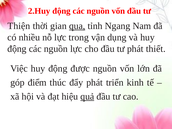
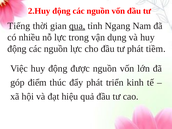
Thiện: Thiện -> Tiếng
thiết: thiết -> tiềm
quả underline: present -> none
